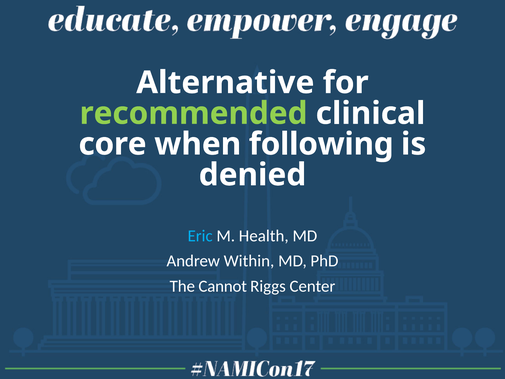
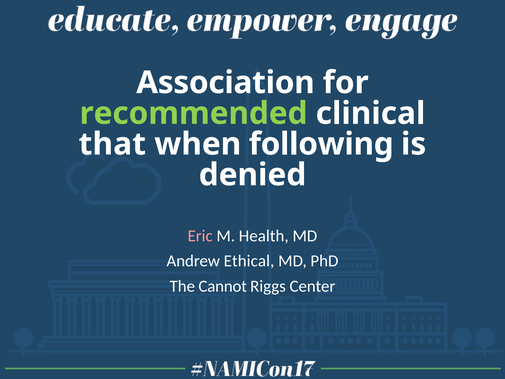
Alternative: Alternative -> Association
core: core -> that
Eric colour: light blue -> pink
Within: Within -> Ethical
